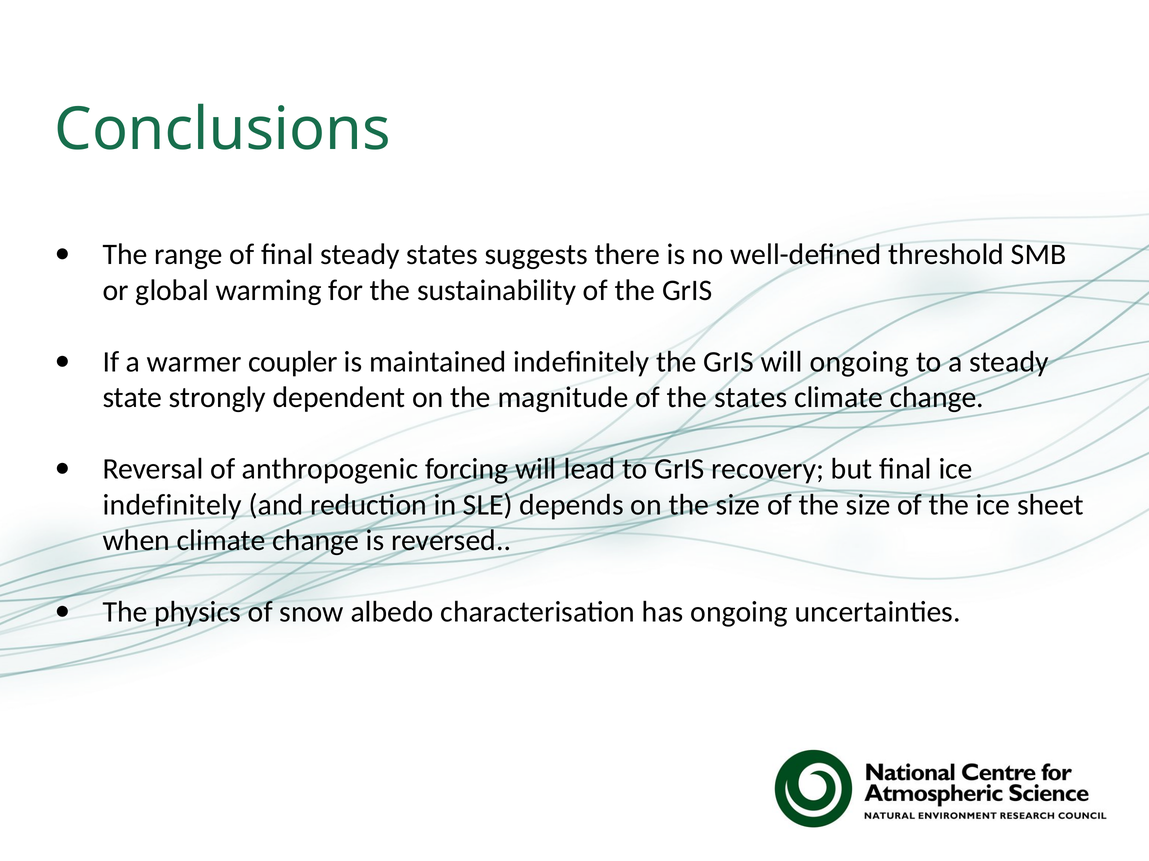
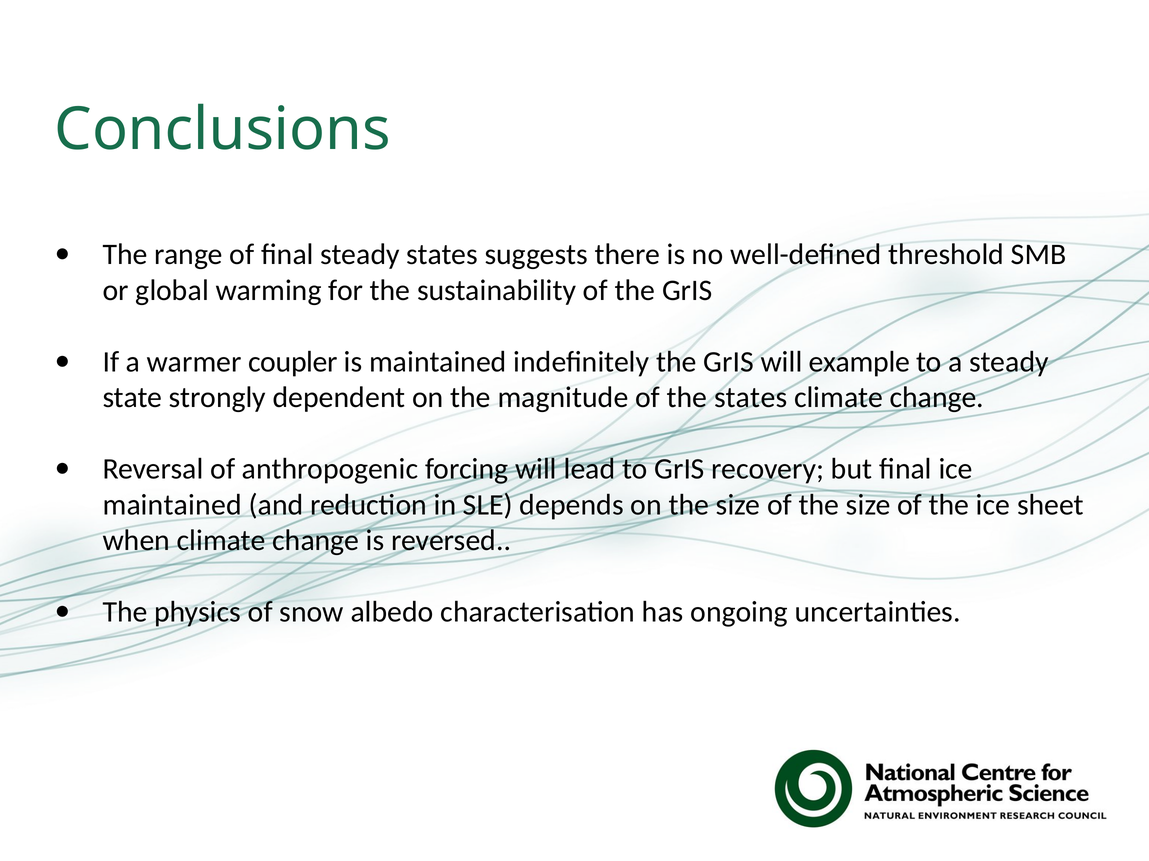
will ongoing: ongoing -> example
indefinitely at (172, 505): indefinitely -> maintained
